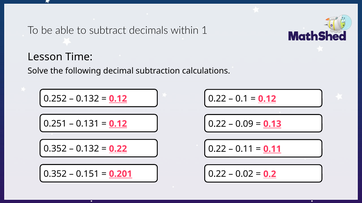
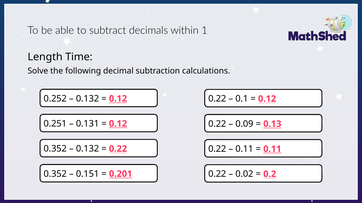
Lesson: Lesson -> Length
